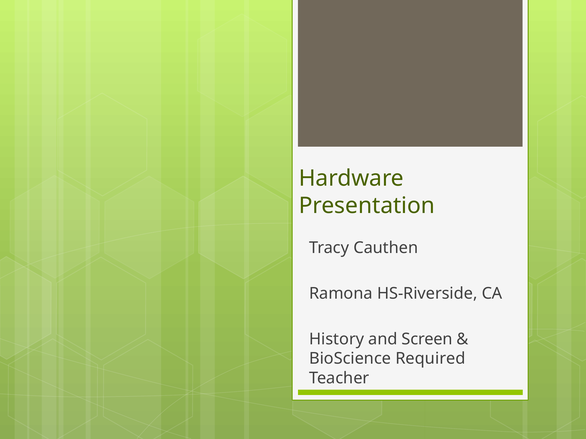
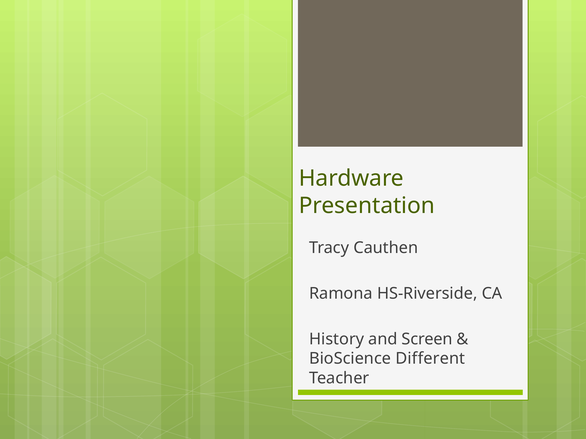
Required: Required -> Different
